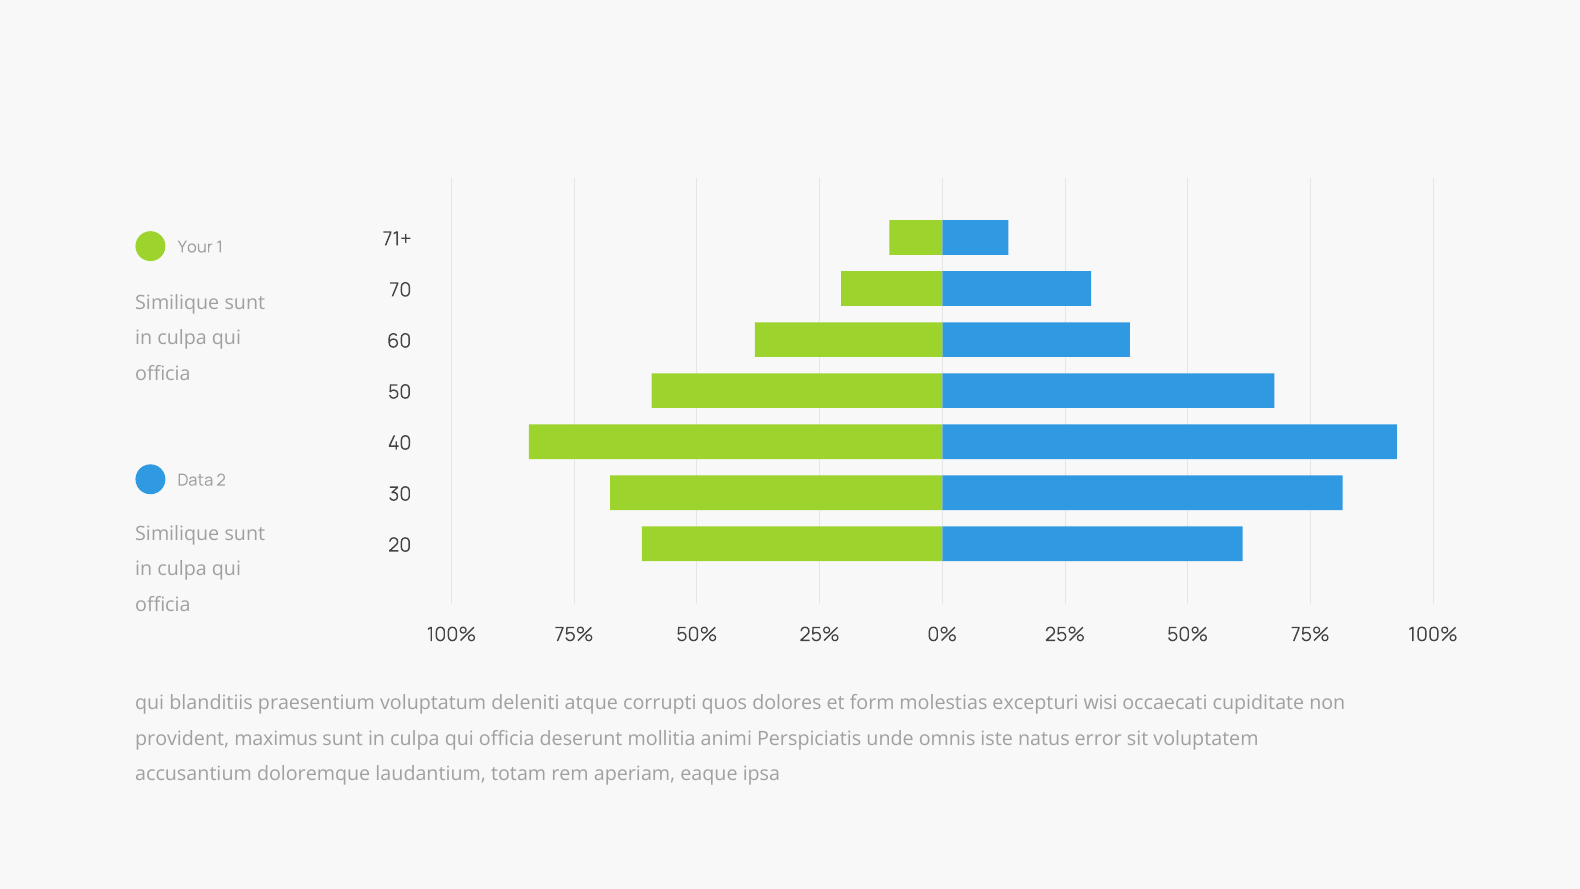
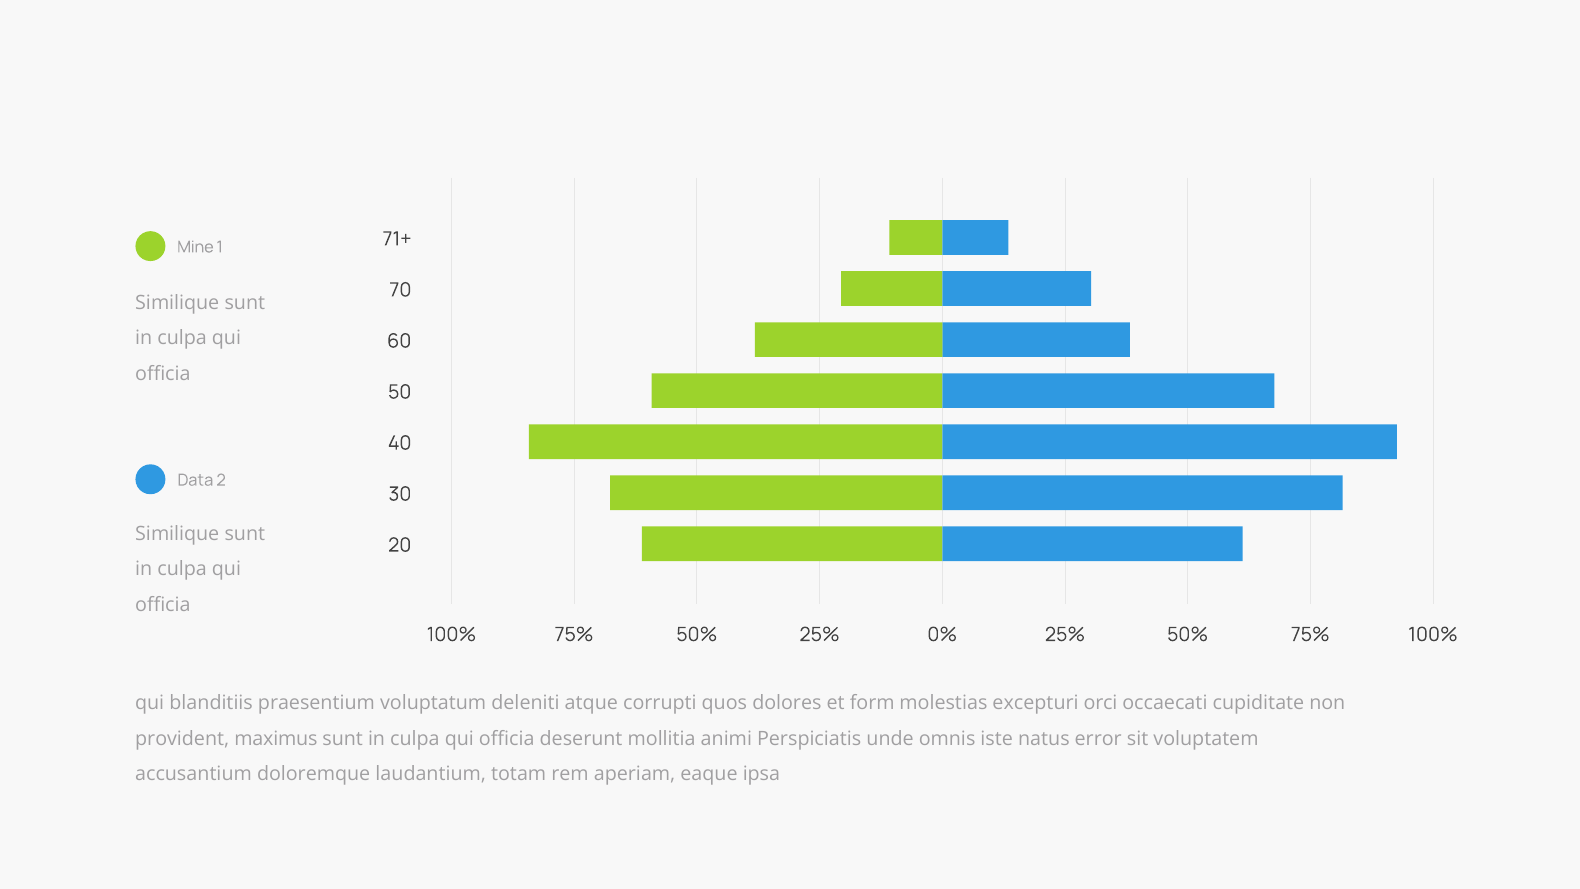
Your: Your -> Mine
wisi: wisi -> orci
